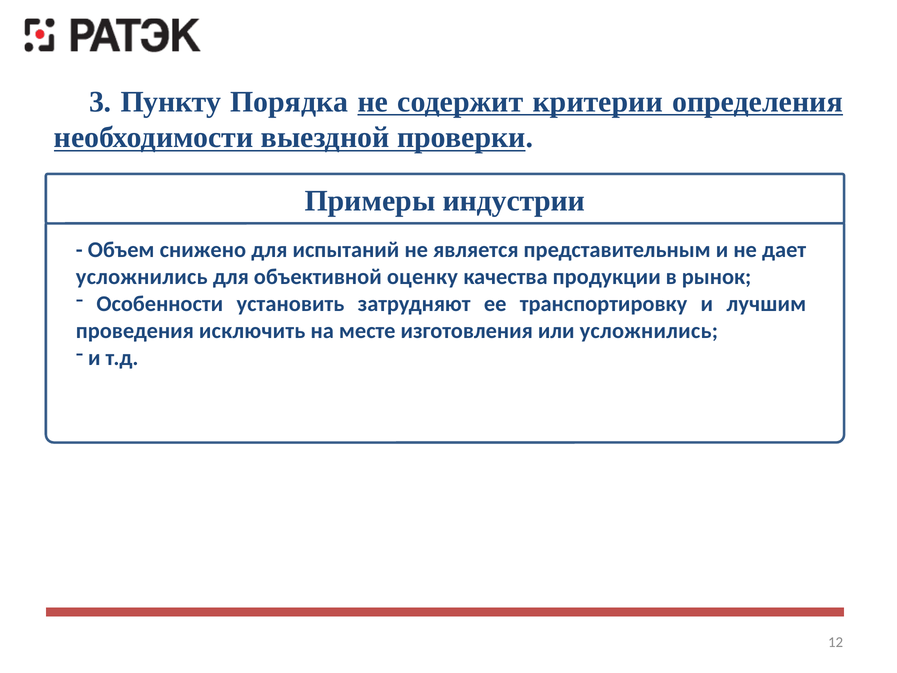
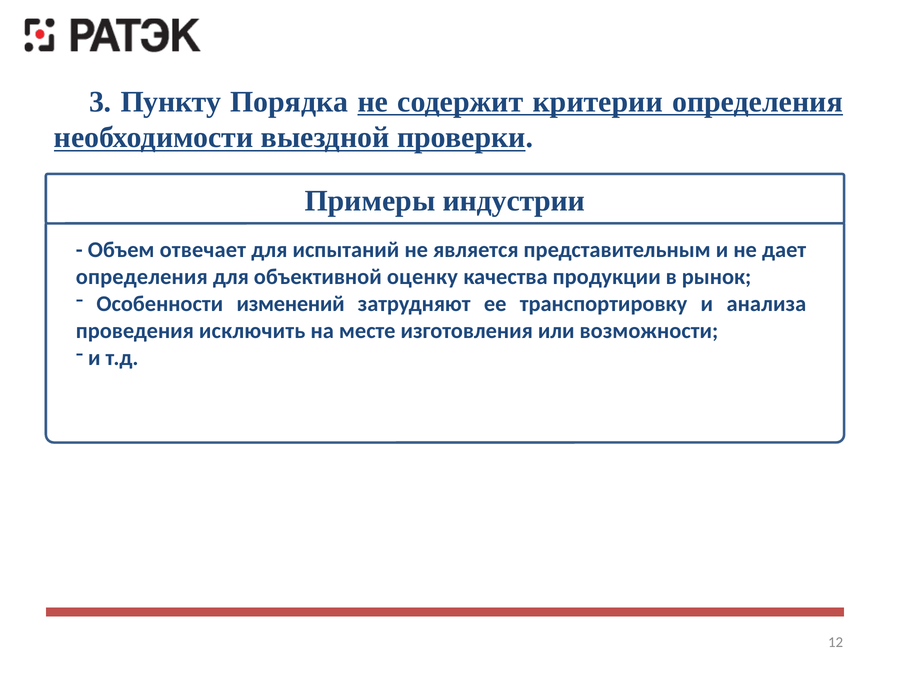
снижено: снижено -> отвечает
усложнились at (142, 277): усложнились -> определения
установить: установить -> изменений
лучшим: лучшим -> анализа
или усложнились: усложнились -> возможности
